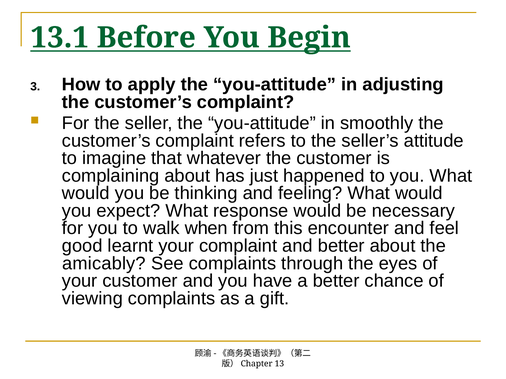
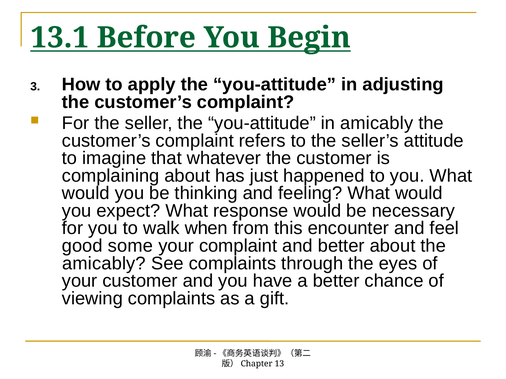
in smoothly: smoothly -> amicably
learnt: learnt -> some
